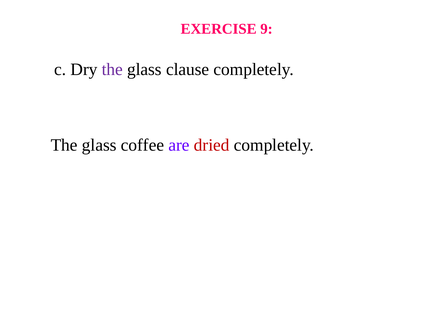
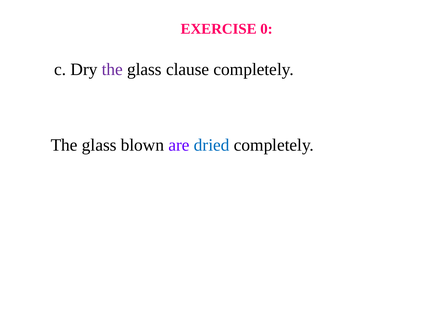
9: 9 -> 0
coffee: coffee -> blown
dried colour: red -> blue
